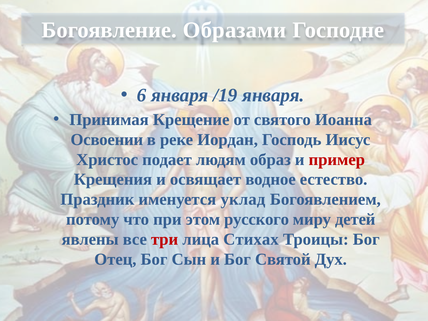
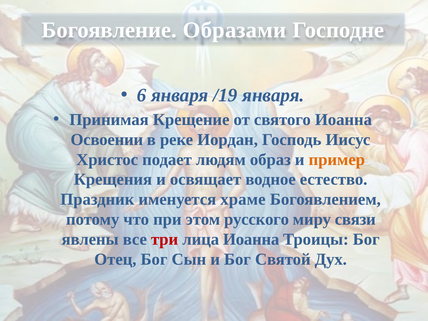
пример colour: red -> orange
уклад: уклад -> храме
детей: детей -> связи
лица Стихах: Стихах -> Иоанна
